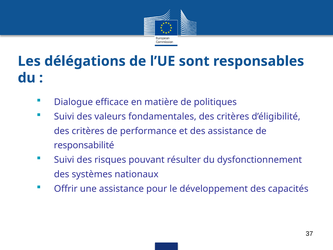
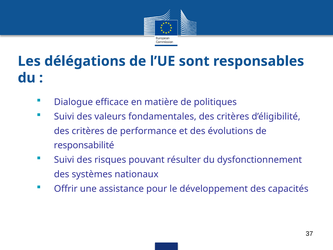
des assistance: assistance -> évolutions
